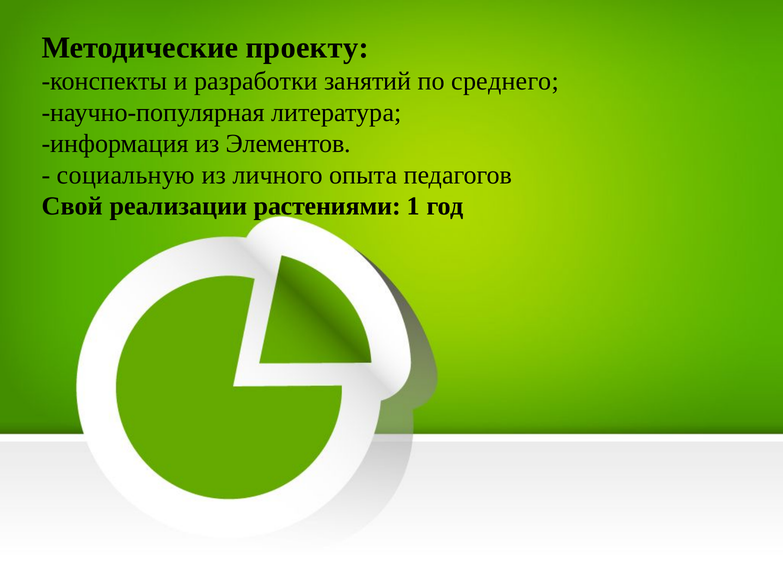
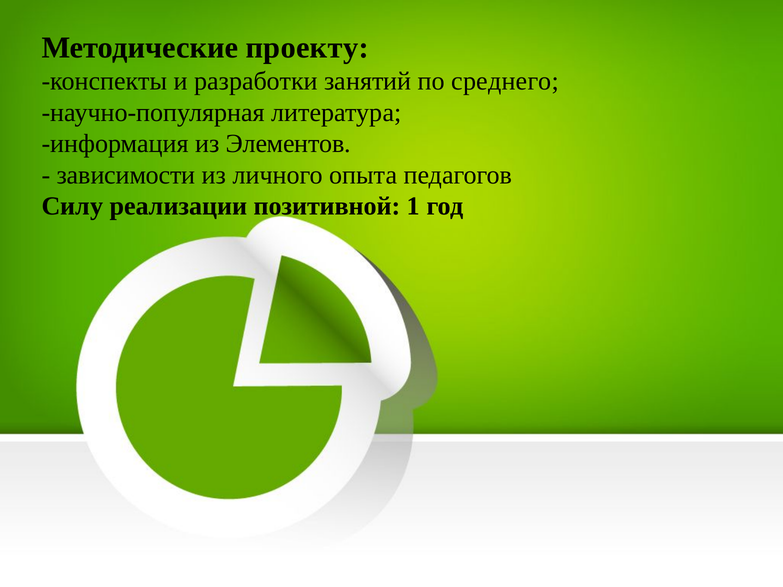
социальную: социальную -> зависимости
Свой: Свой -> Силу
растениями: растениями -> позитивной
